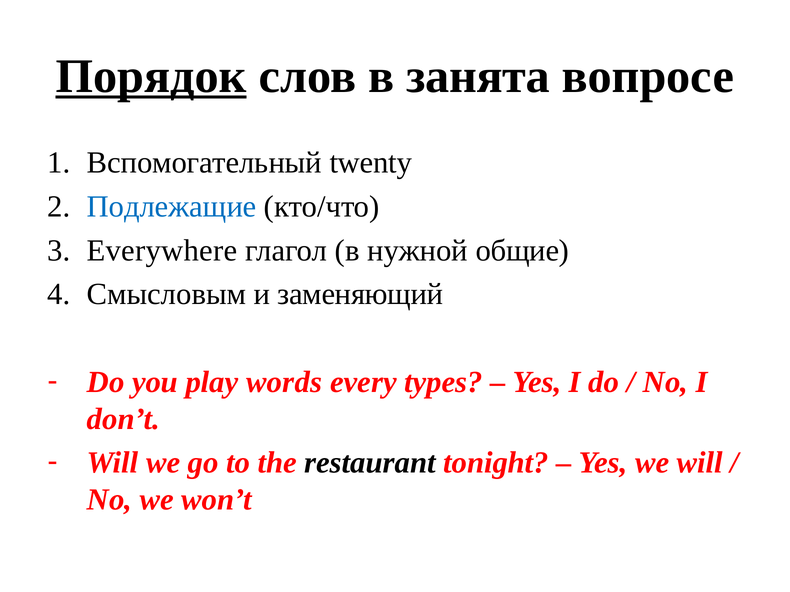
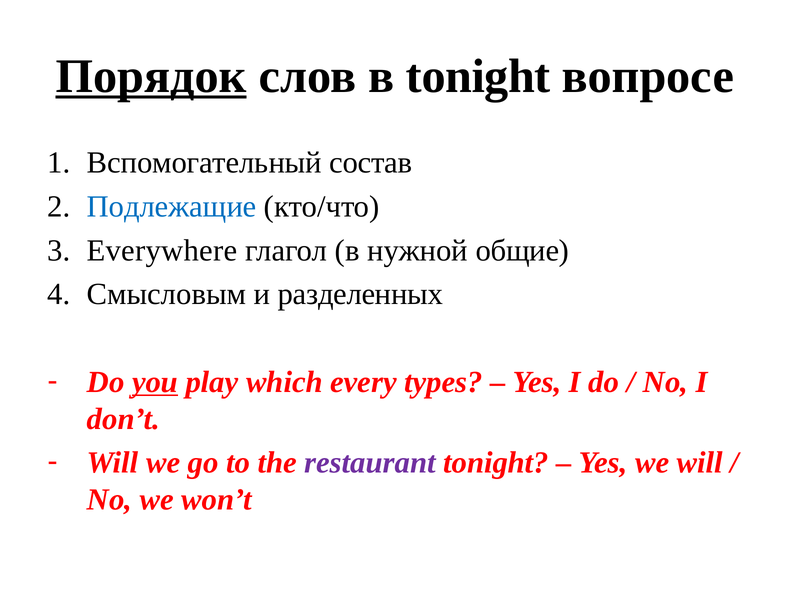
в занята: занята -> tonight
twenty: twenty -> состав
заменяющий: заменяющий -> разделенных
you underline: none -> present
words: words -> which
restaurant colour: black -> purple
